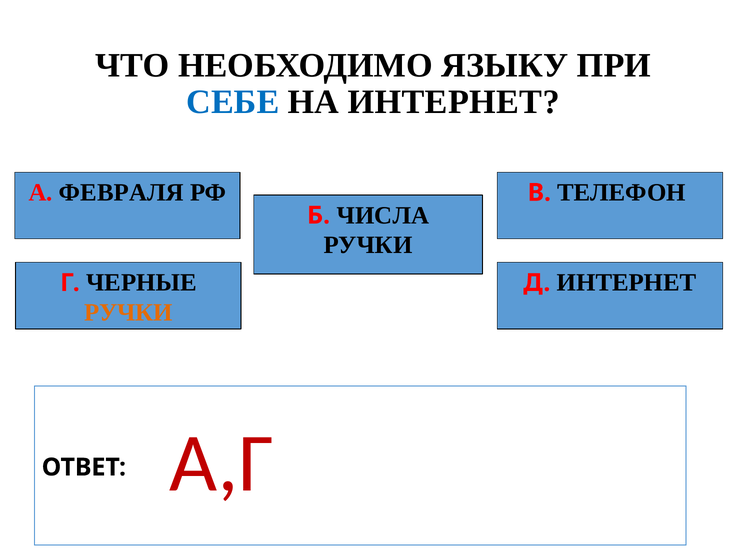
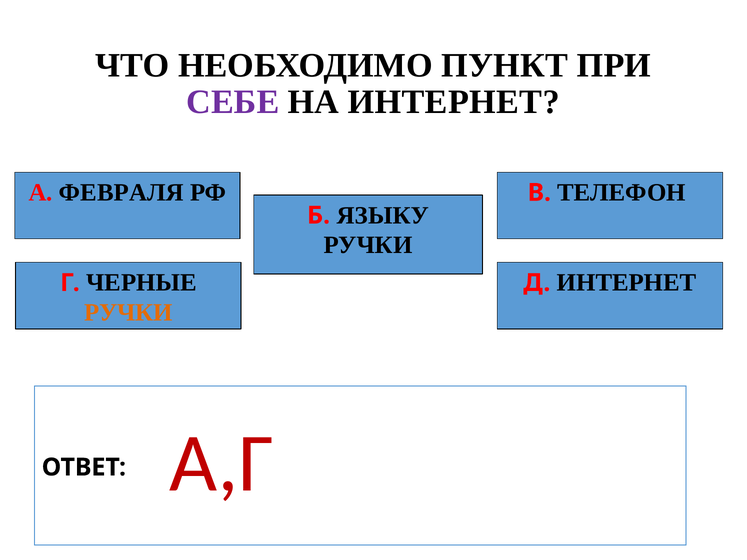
ЯЗЫКУ: ЯЗЫКУ -> ПУНКТ
СЕБЕ colour: blue -> purple
ЧИСЛА: ЧИСЛА -> ЯЗЫКУ
